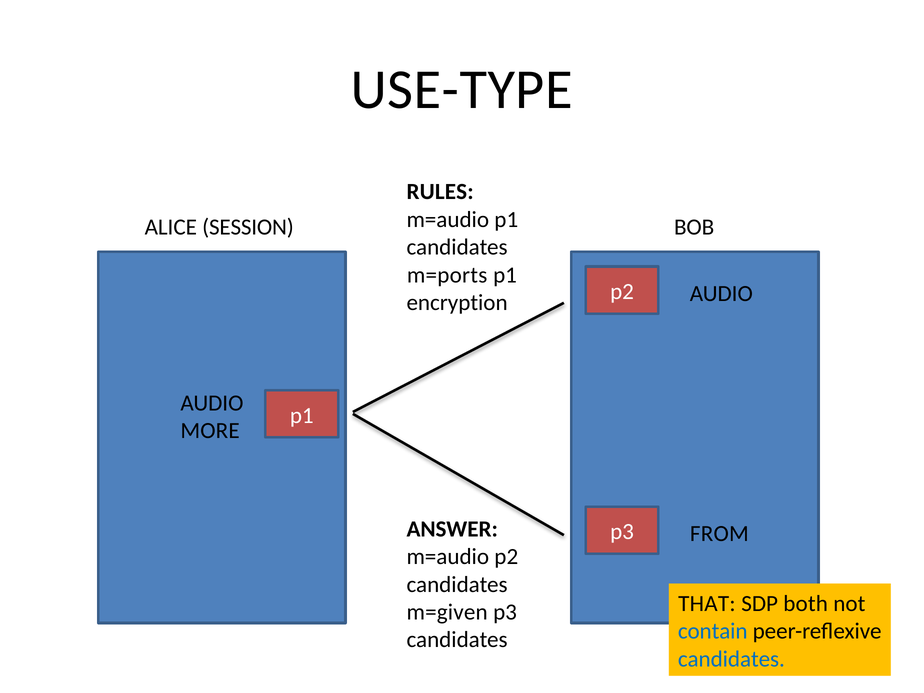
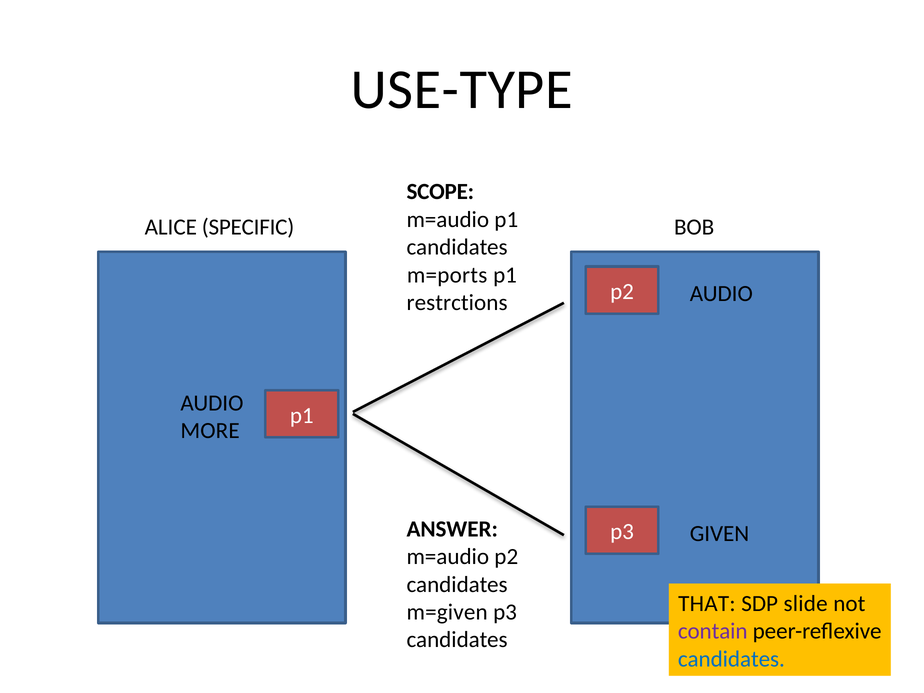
RULES: RULES -> SCOPE
SESSION: SESSION -> SPECIFIC
encryption: encryption -> restrctions
FROM: FROM -> GIVEN
both: both -> slide
contain colour: blue -> purple
